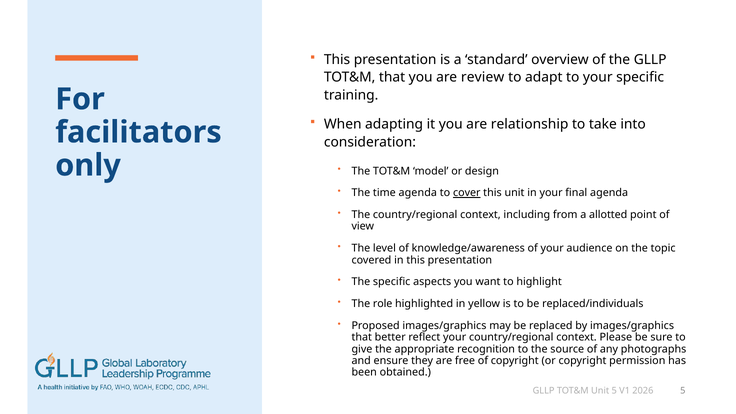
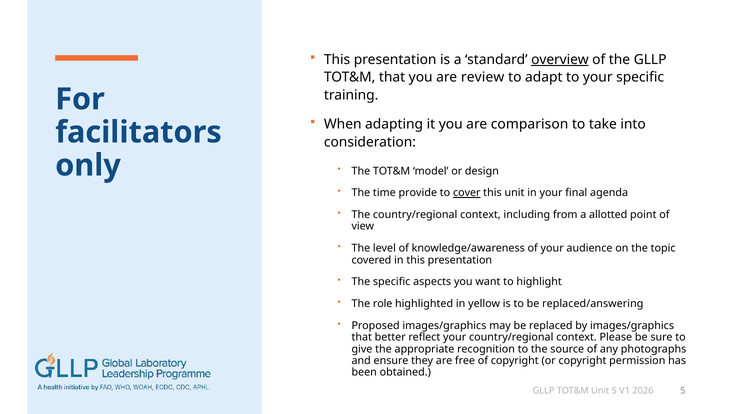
overview underline: none -> present
relationship: relationship -> comparison
time agenda: agenda -> provide
replaced/individuals: replaced/individuals -> replaced/answering
